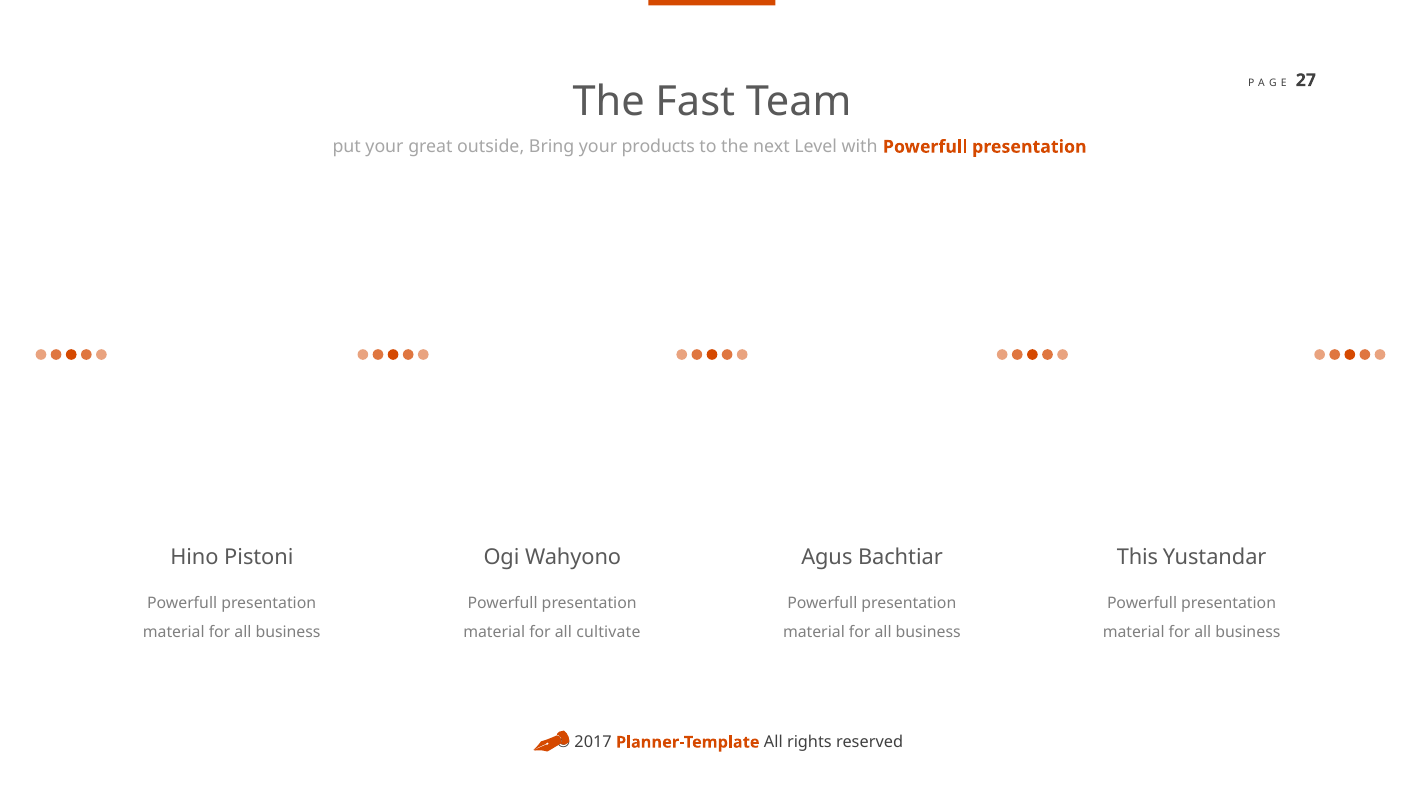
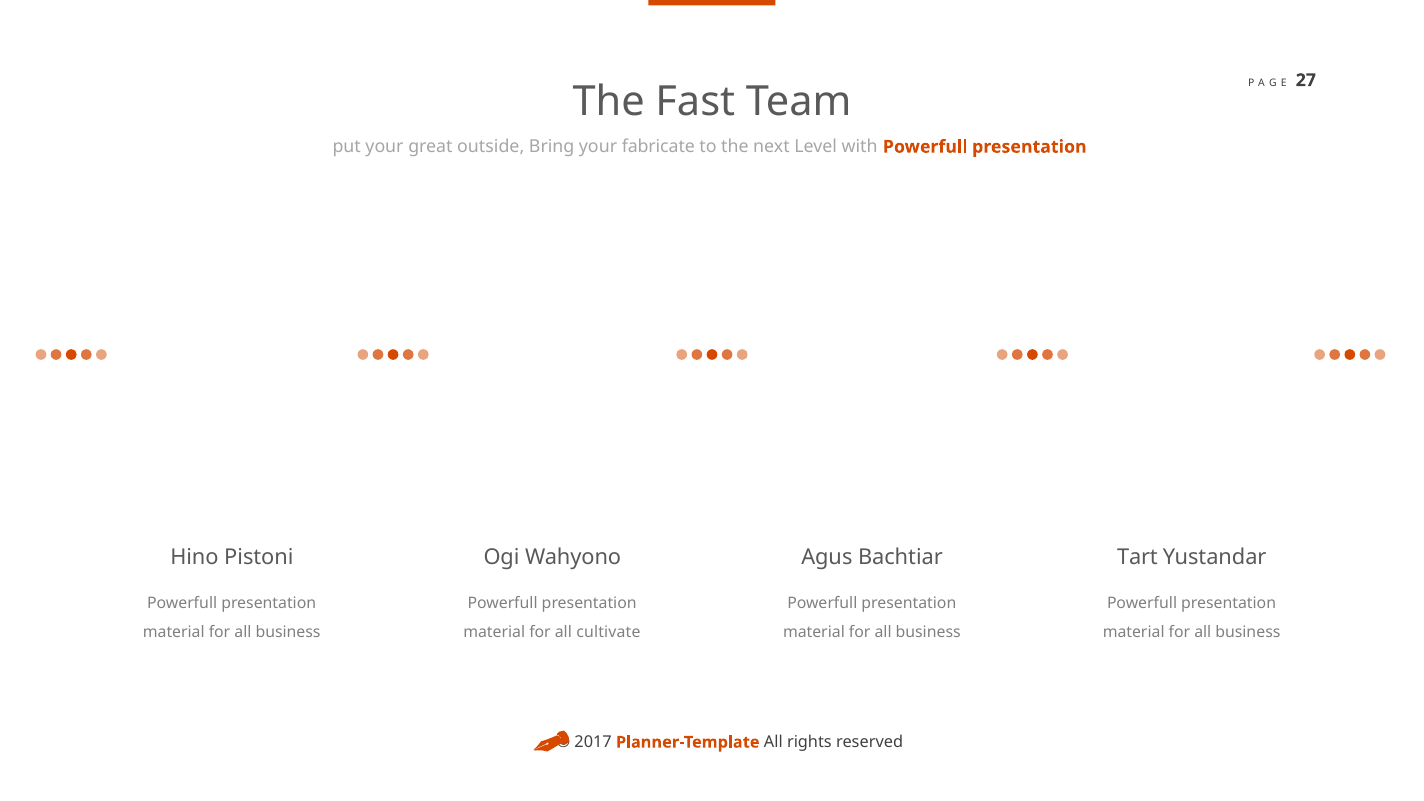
products: products -> fabricate
This: This -> Tart
